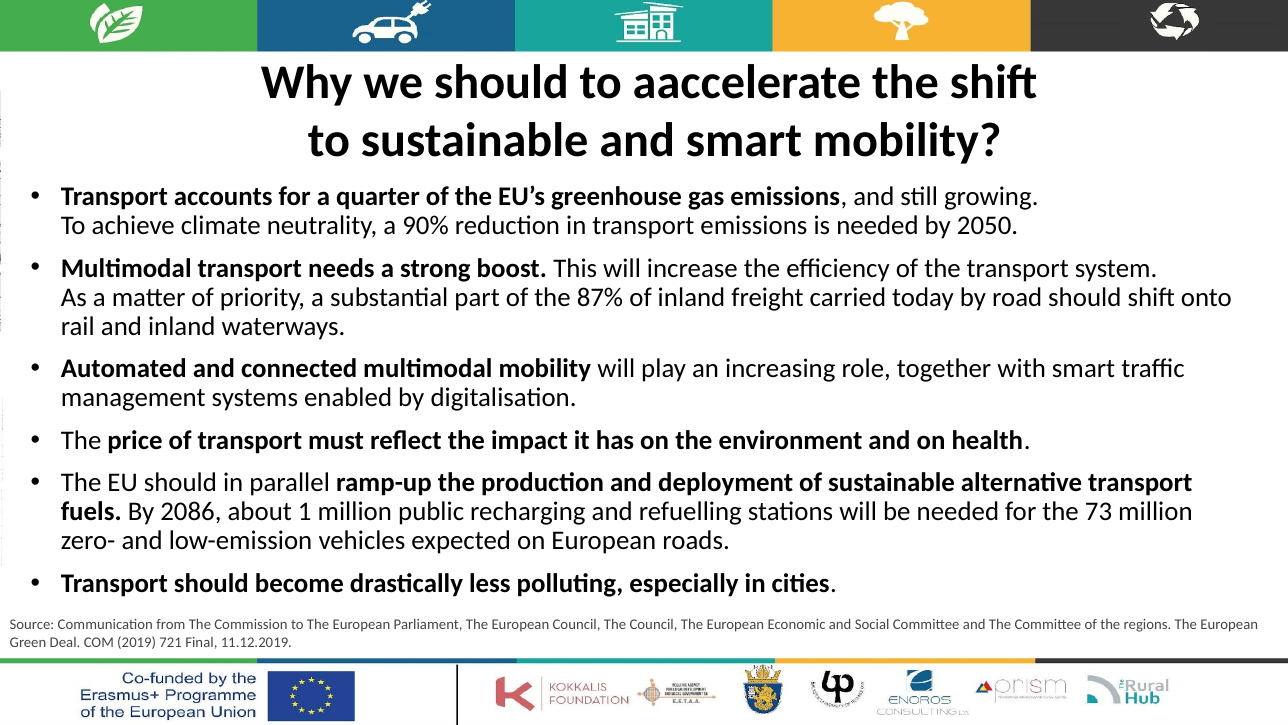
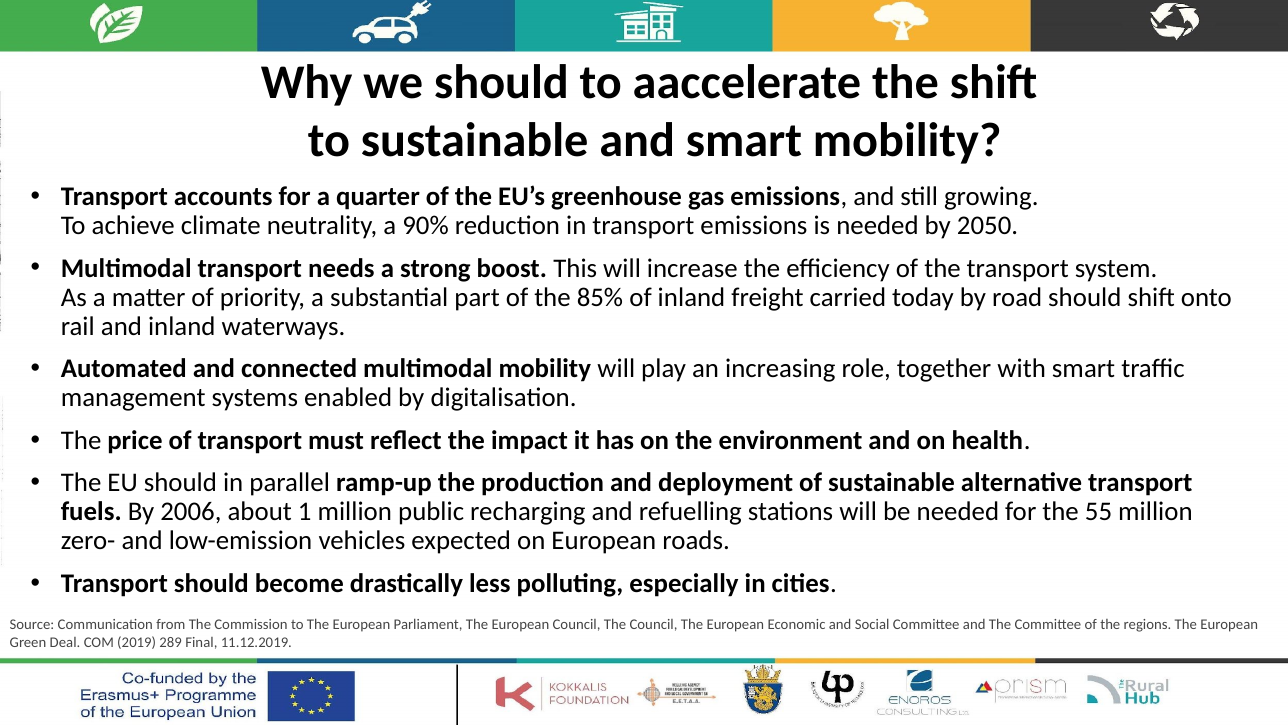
87%: 87% -> 85%
2086: 2086 -> 2006
73: 73 -> 55
721: 721 -> 289
